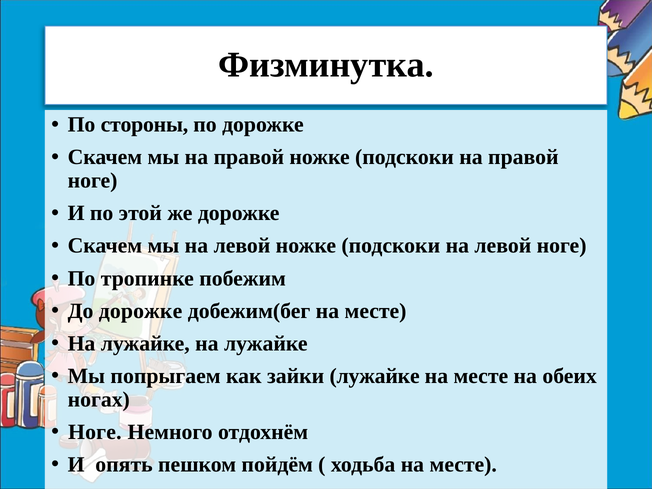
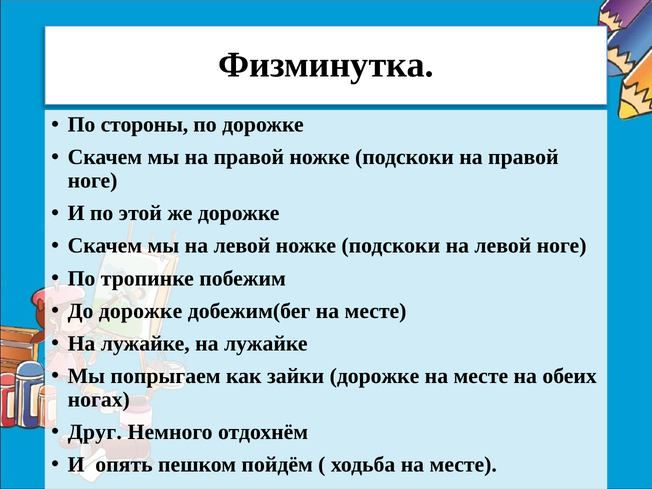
зайки лужайке: лужайке -> дорожке
Ноге at (95, 432): Ноге -> Друг
